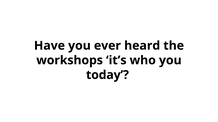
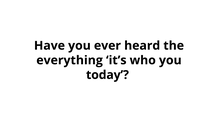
workshops: workshops -> everything
